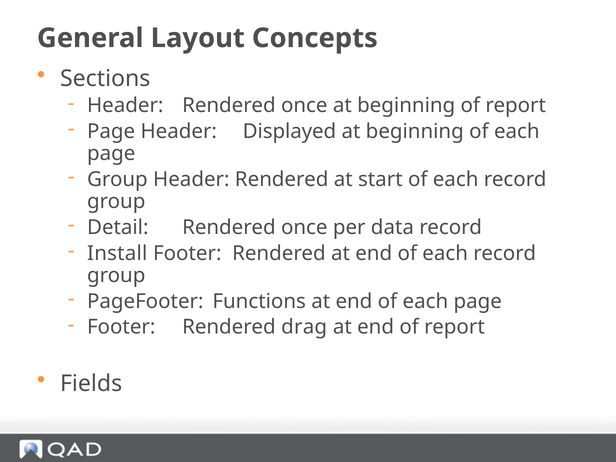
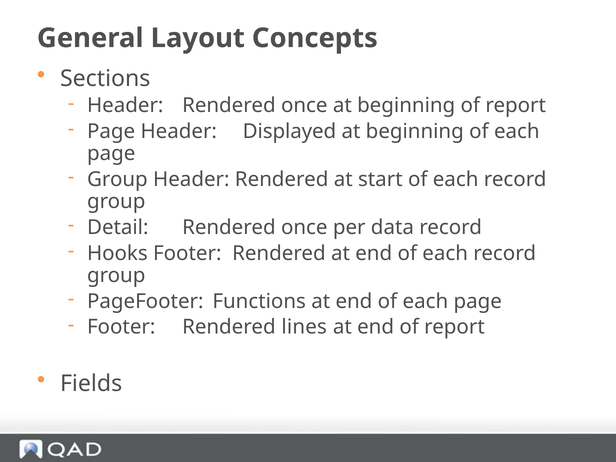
Install: Install -> Hooks
drag: drag -> lines
